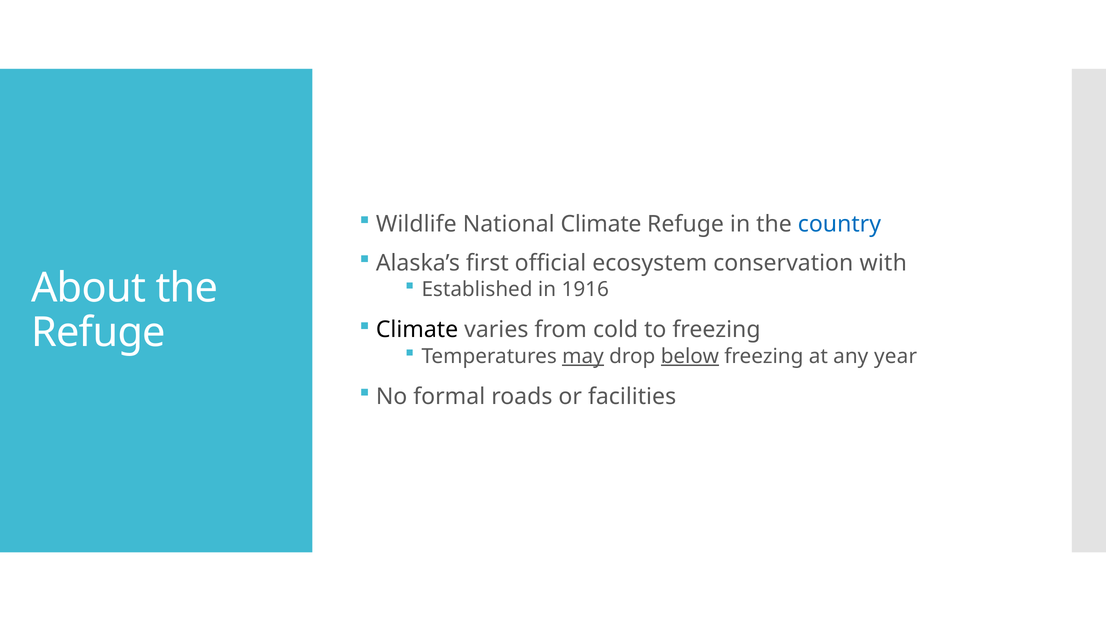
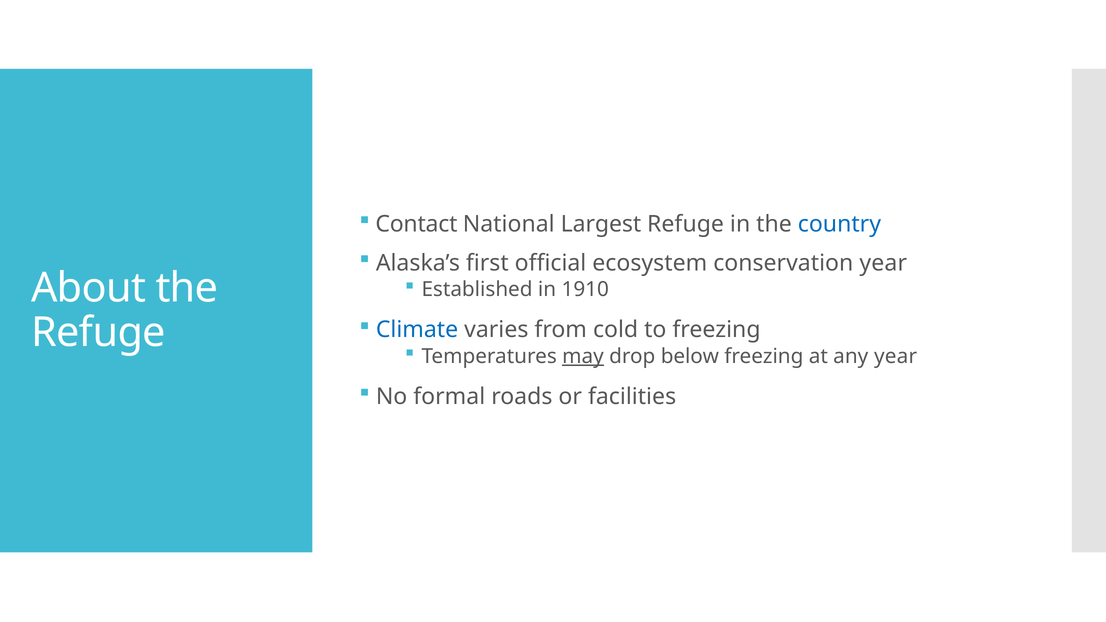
Wildlife: Wildlife -> Contact
National Climate: Climate -> Largest
conservation with: with -> year
1916: 1916 -> 1910
Climate at (417, 330) colour: black -> blue
below underline: present -> none
